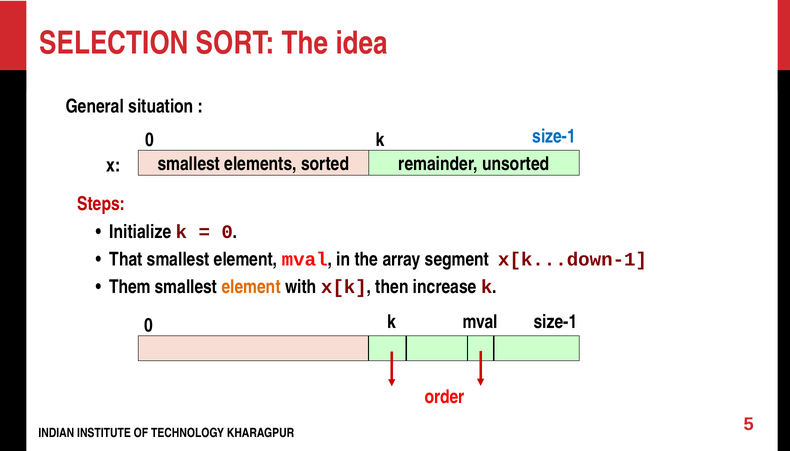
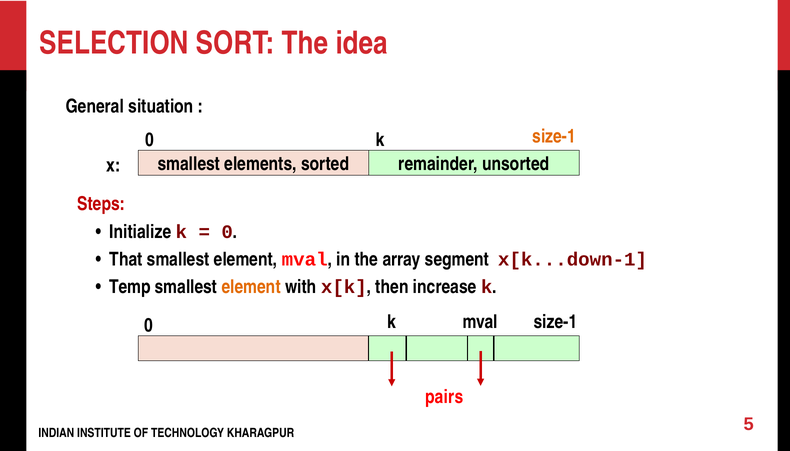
size-1 at (554, 137) colour: blue -> orange
Them: Them -> Temp
order: order -> pairs
